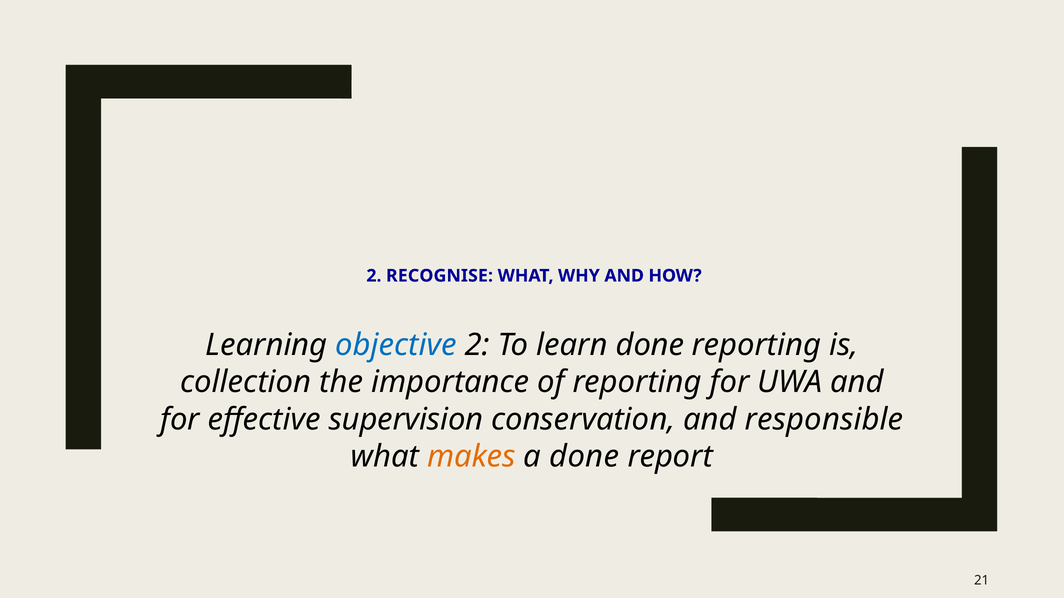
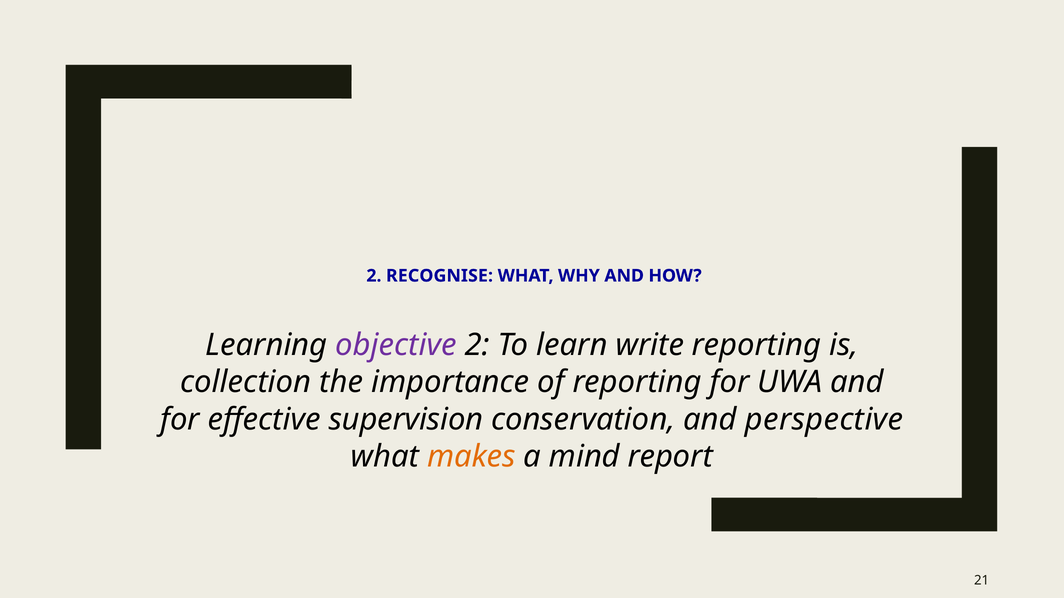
objective colour: blue -> purple
learn done: done -> write
responsible: responsible -> perspective
a done: done -> mind
